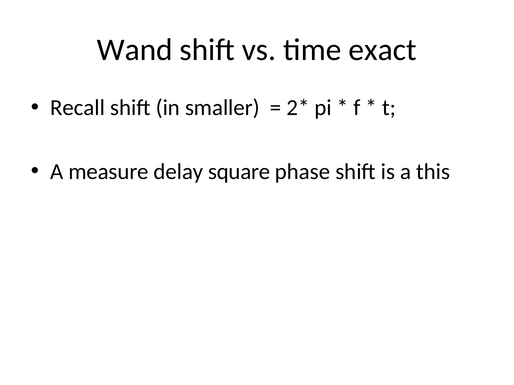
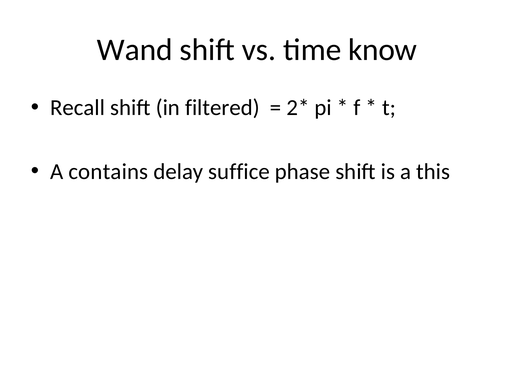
exact: exact -> know
smaller: smaller -> filtered
measure: measure -> contains
square: square -> suffice
